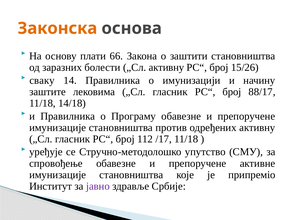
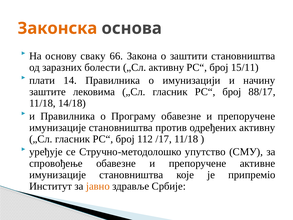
плати: плати -> сваку
15/26: 15/26 -> 15/11
сваку: сваку -> плати
јавно colour: purple -> orange
